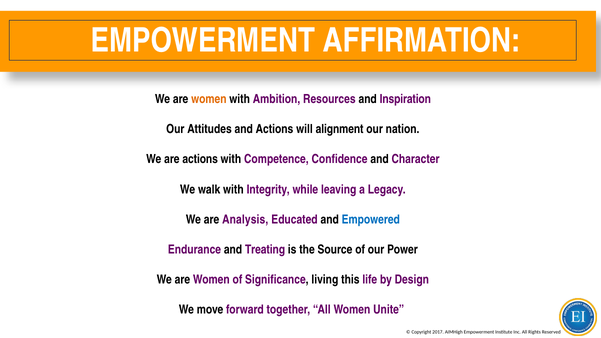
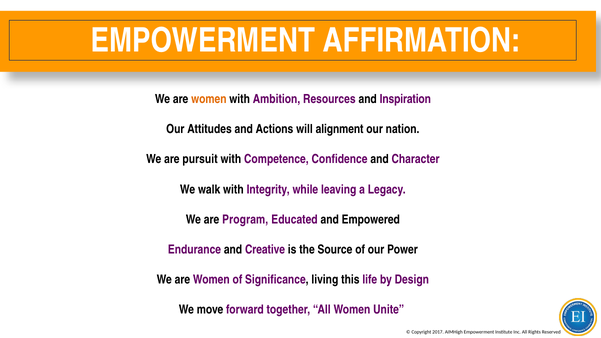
are actions: actions -> pursuit
Analysis: Analysis -> Program
Empowered colour: blue -> black
Treating: Treating -> Creative
